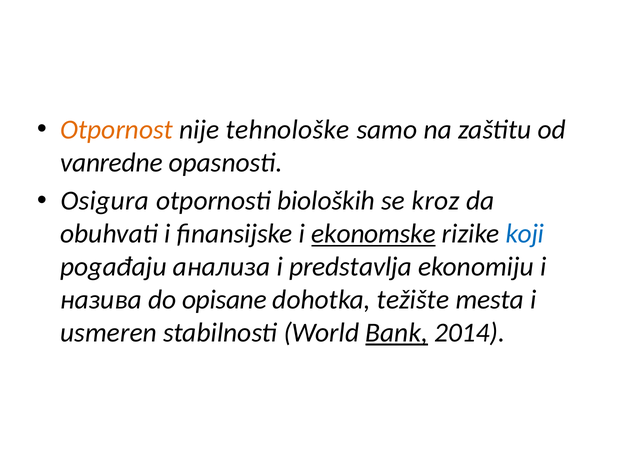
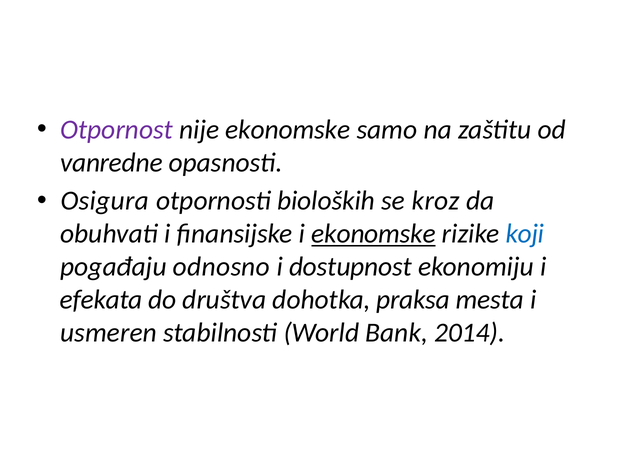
Otpornost colour: orange -> purple
nije tehnološke: tehnološke -> ekonomske
анализа: анализа -> odnosno
predstavlja: predstavlja -> dostupnost
назива: назива -> efekata
opisane: opisane -> društva
težište: težište -> praksa
Bank underline: present -> none
